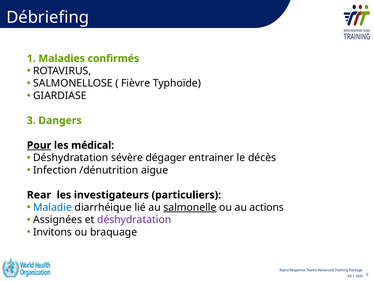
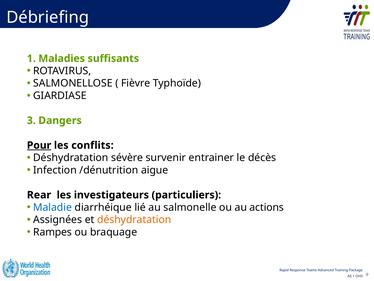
confirmés: confirmés -> suffisants
médical: médical -> conflits
dégager: dégager -> survenir
salmonelle underline: present -> none
déshydratation at (134, 219) colour: purple -> orange
Invitons: Invitons -> Rampes
